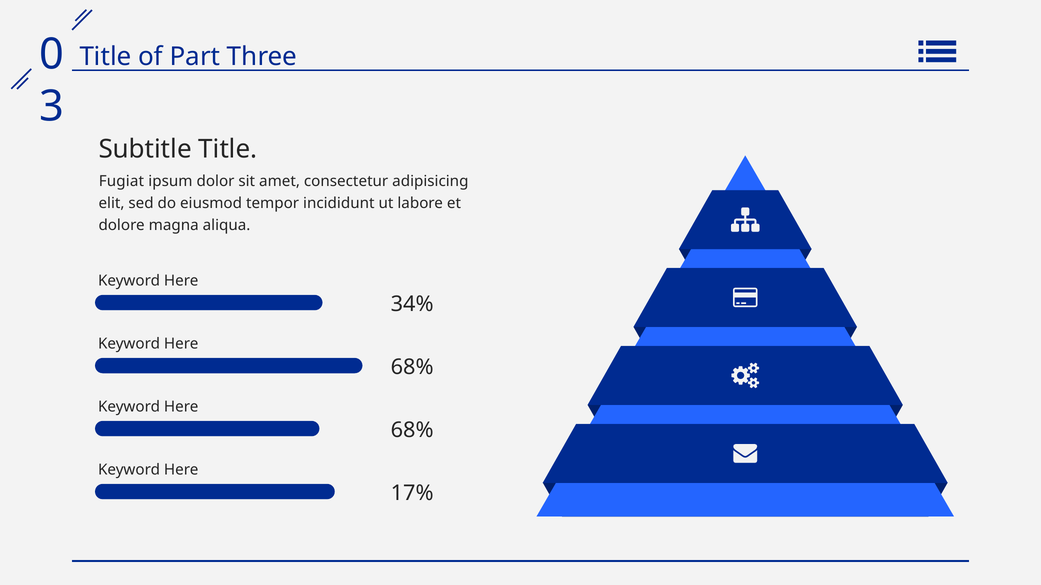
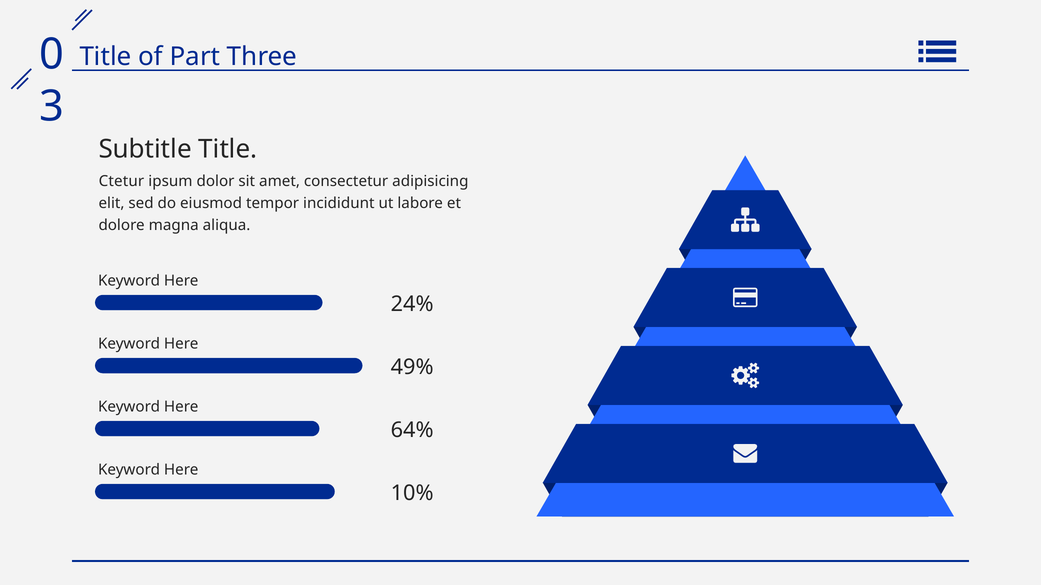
Fugiat: Fugiat -> Ctetur
34%: 34% -> 24%
68% at (412, 367): 68% -> 49%
68% at (412, 430): 68% -> 64%
17%: 17% -> 10%
